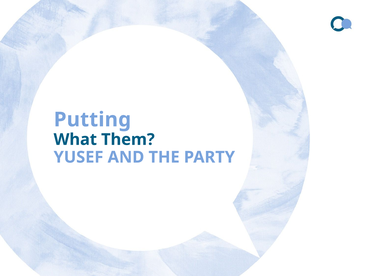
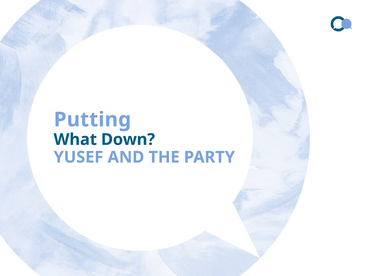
Them: Them -> Down
